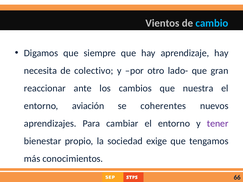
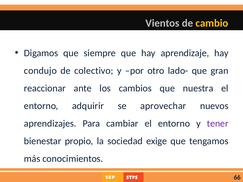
cambio colour: light blue -> yellow
necesita: necesita -> condujo
aviación: aviación -> adquirir
coherentes: coherentes -> aprovechar
